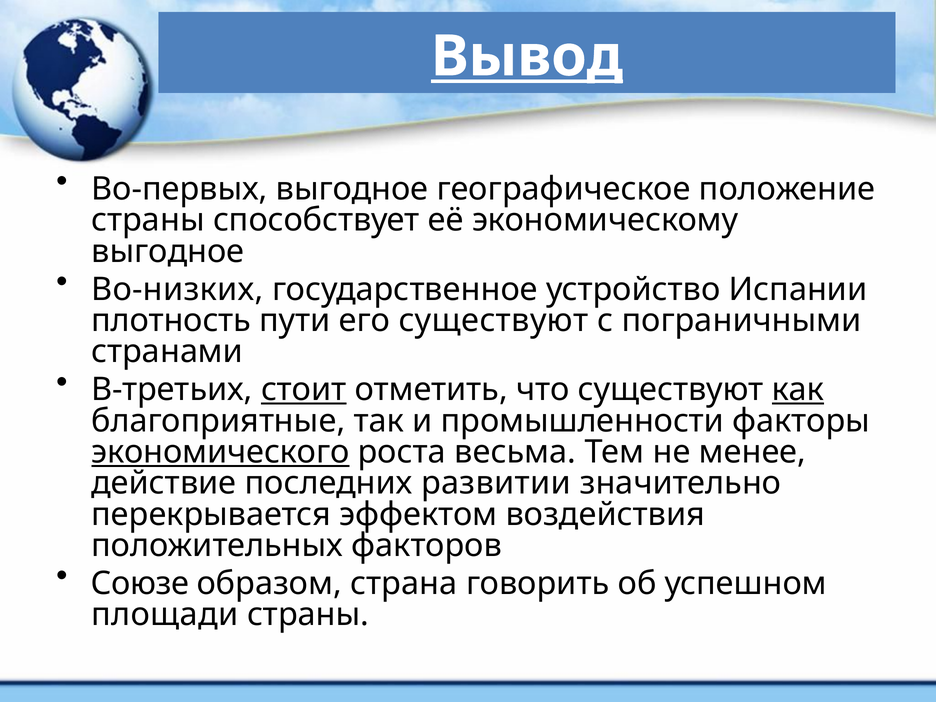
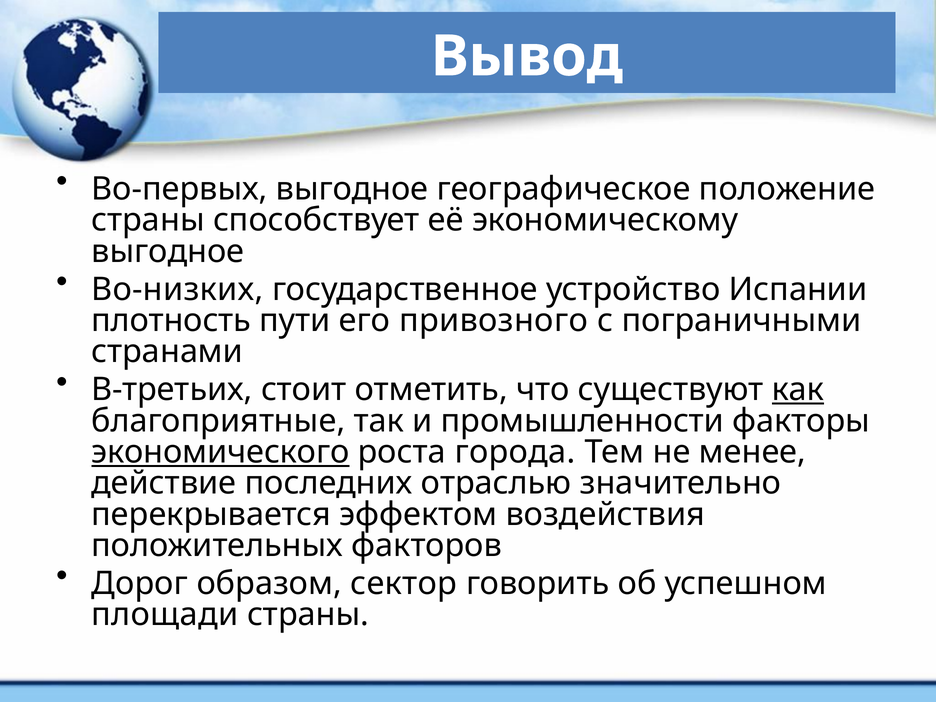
Вывод underline: present -> none
его существуют: существуют -> привозного
стоит underline: present -> none
весьма: весьма -> города
развитии: развитии -> отраслью
Союзе: Союзе -> Дорог
страна: страна -> сектор
